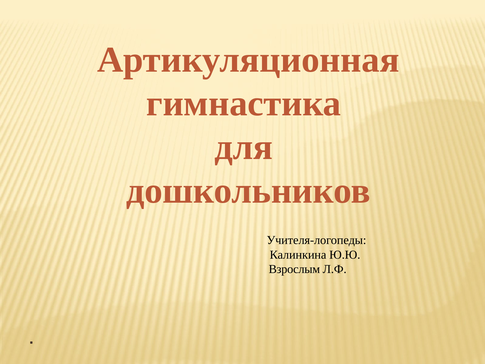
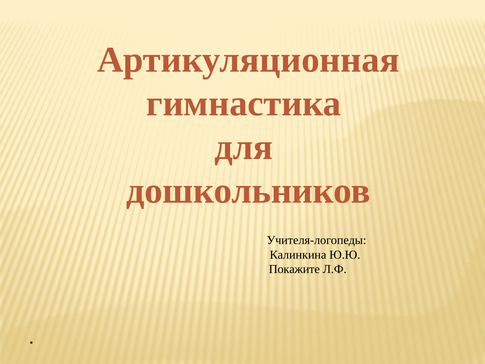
Взрослым: Взрослым -> Покажите
